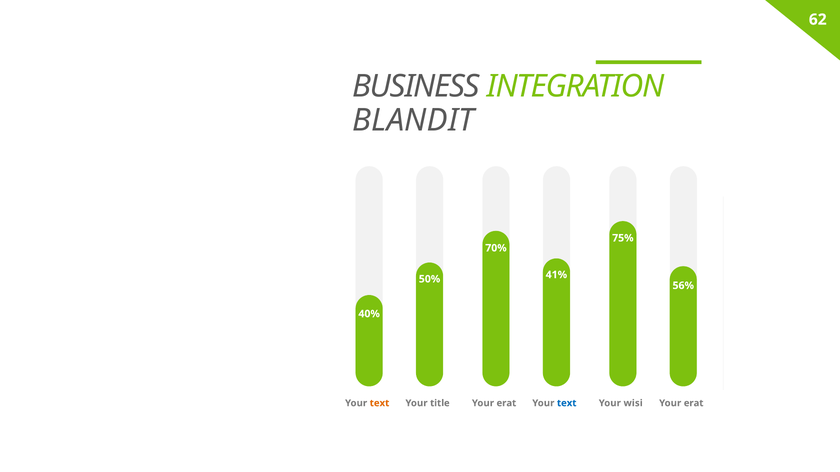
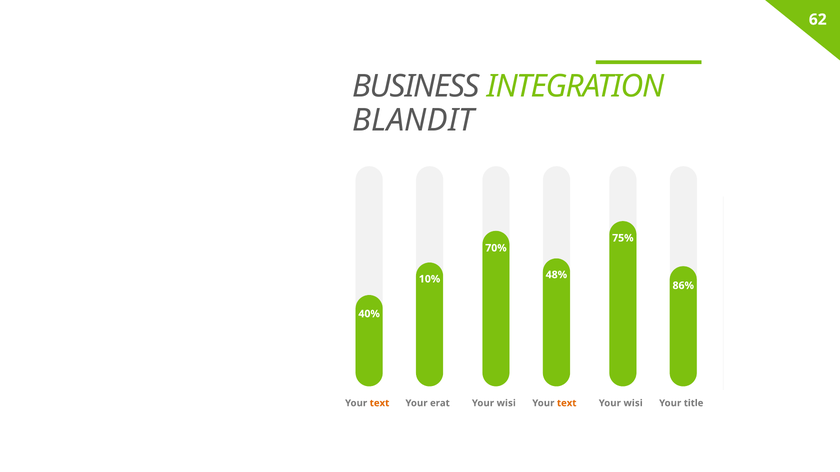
41%: 41% -> 48%
50%: 50% -> 10%
56%: 56% -> 86%
title: title -> erat
erat at (506, 403): erat -> wisi
text at (567, 403) colour: blue -> orange
erat at (694, 403): erat -> title
